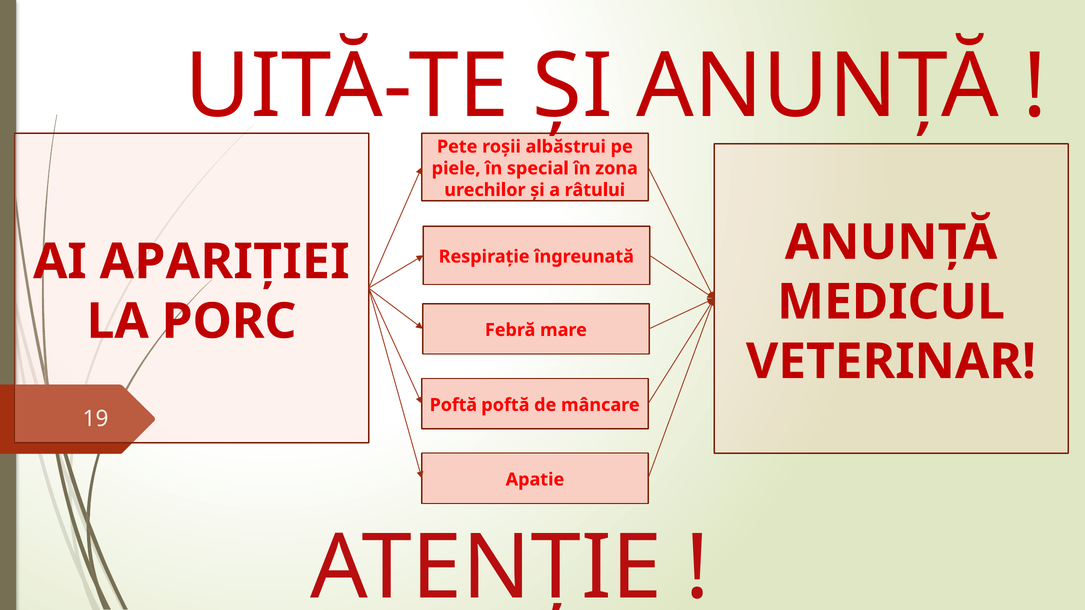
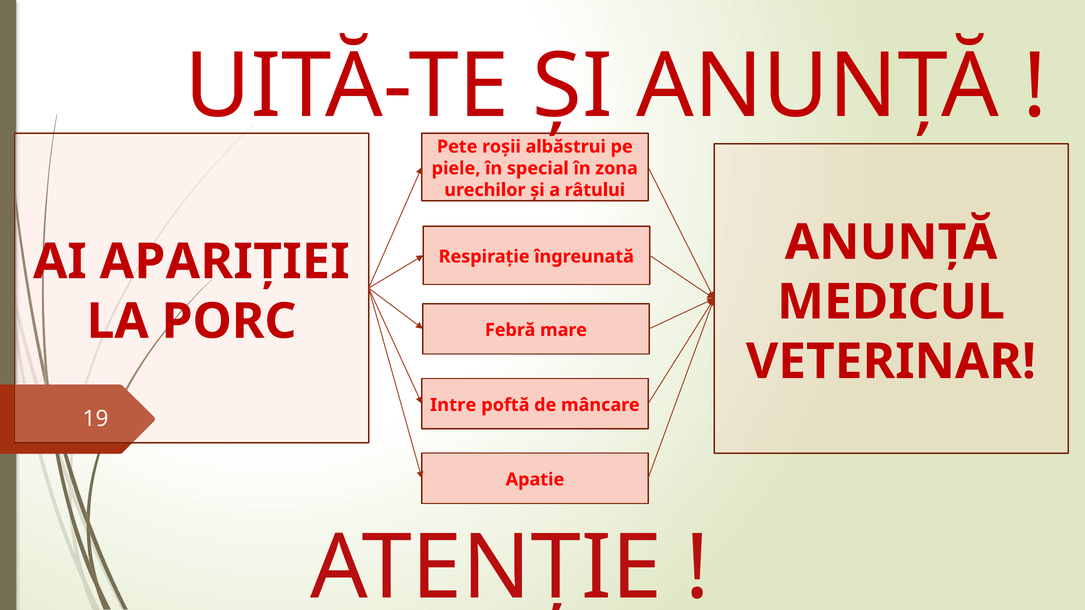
Poftă at (453, 405): Poftă -> Intre
